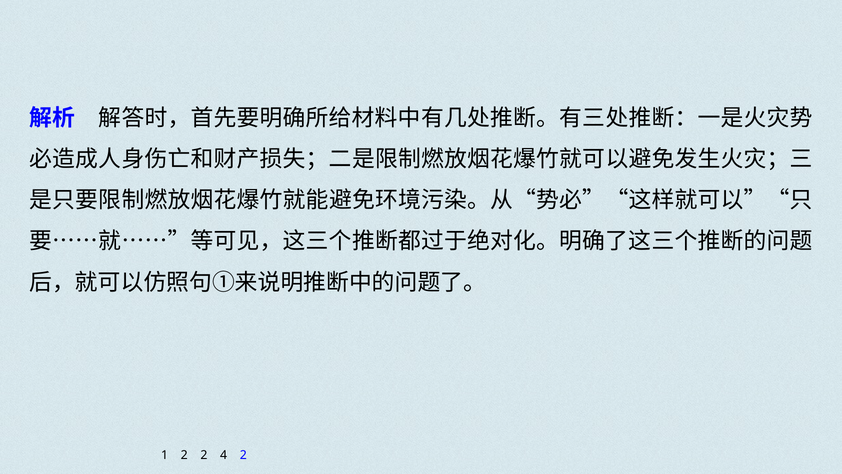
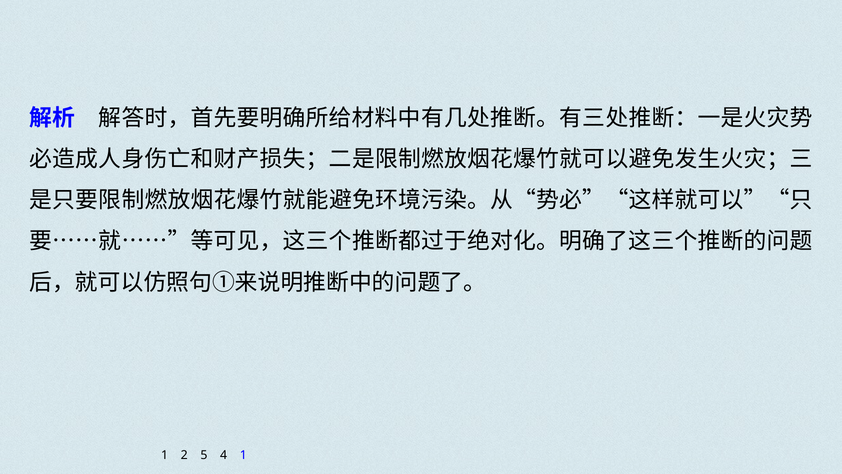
2 2: 2 -> 5
4 2: 2 -> 1
